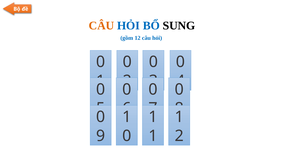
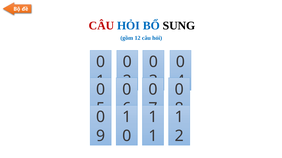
CÂU at (101, 26) colour: orange -> red
